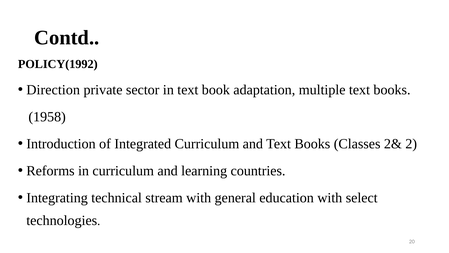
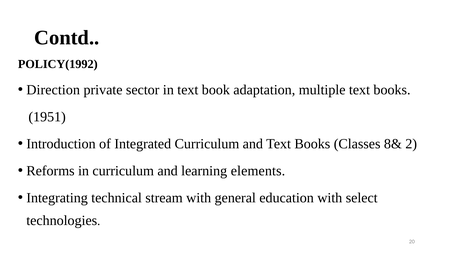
1958: 1958 -> 1951
2&: 2& -> 8&
countries: countries -> elements
